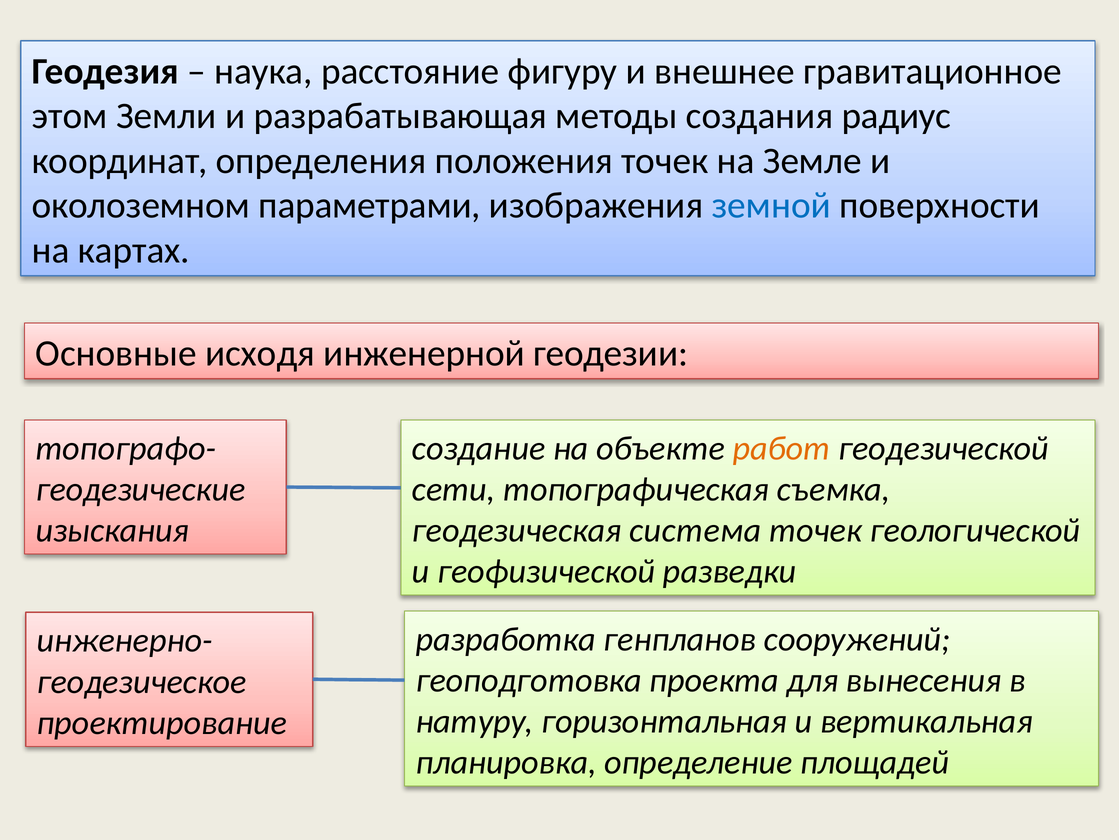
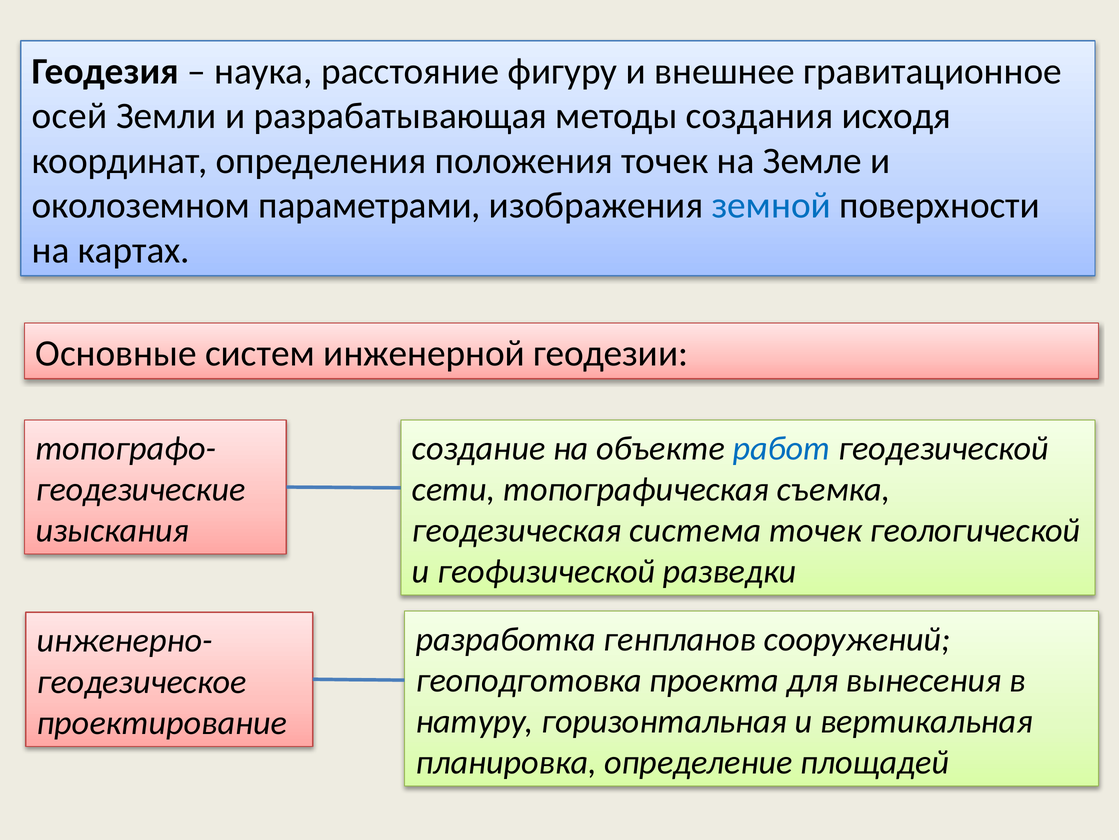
этом: этом -> осей
радиус: радиус -> исходя
исходя: исходя -> систем
работ colour: orange -> blue
